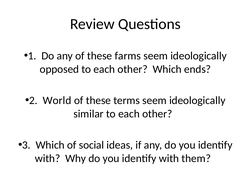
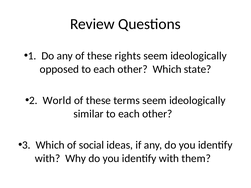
farms: farms -> rights
ends: ends -> state
